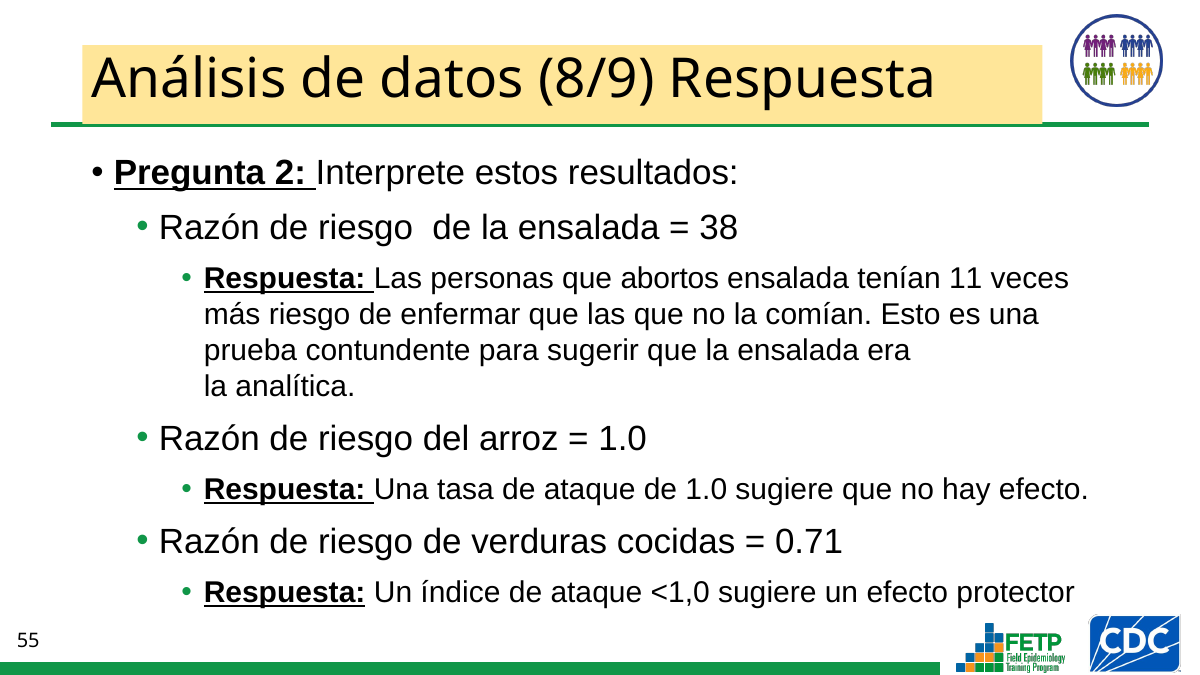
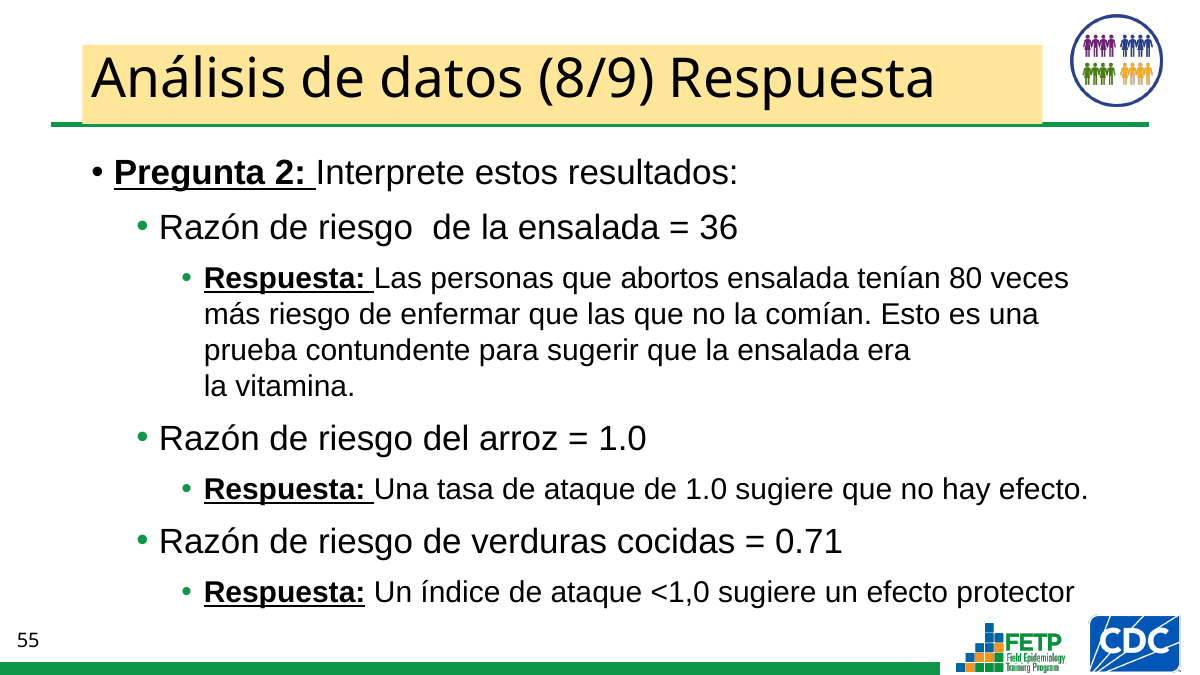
38: 38 -> 36
11: 11 -> 80
analítica: analítica -> vitamina
